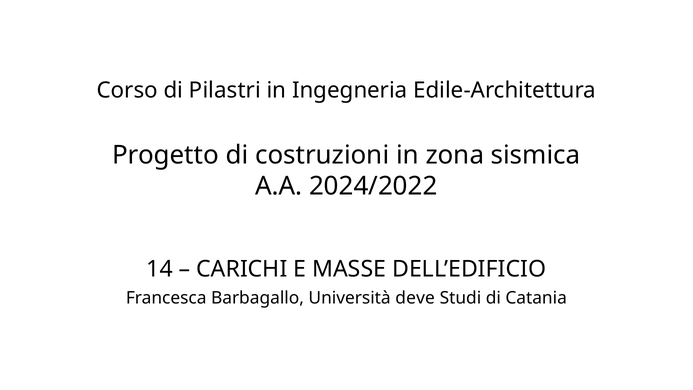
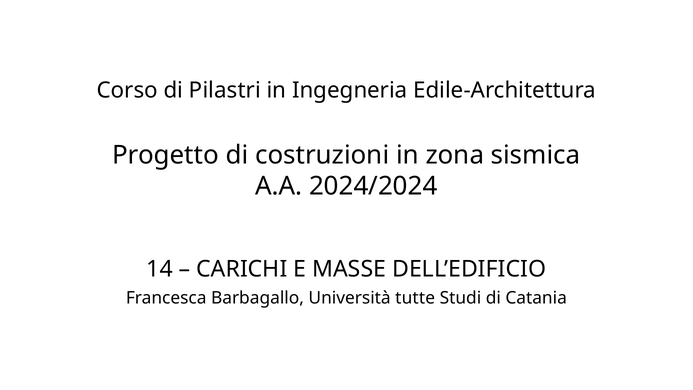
2024/2022: 2024/2022 -> 2024/2024
deve: deve -> tutte
